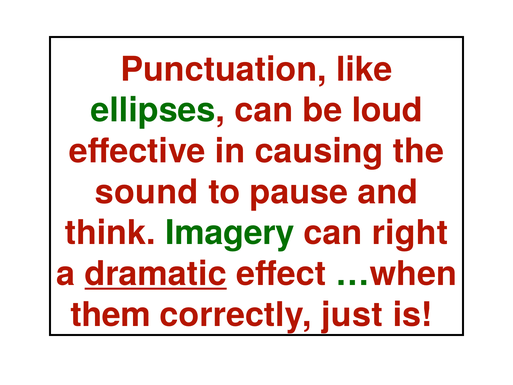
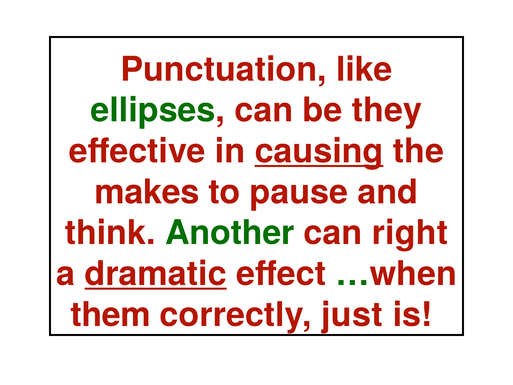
loud: loud -> they
causing underline: none -> present
sound: sound -> makes
Imagery: Imagery -> Another
